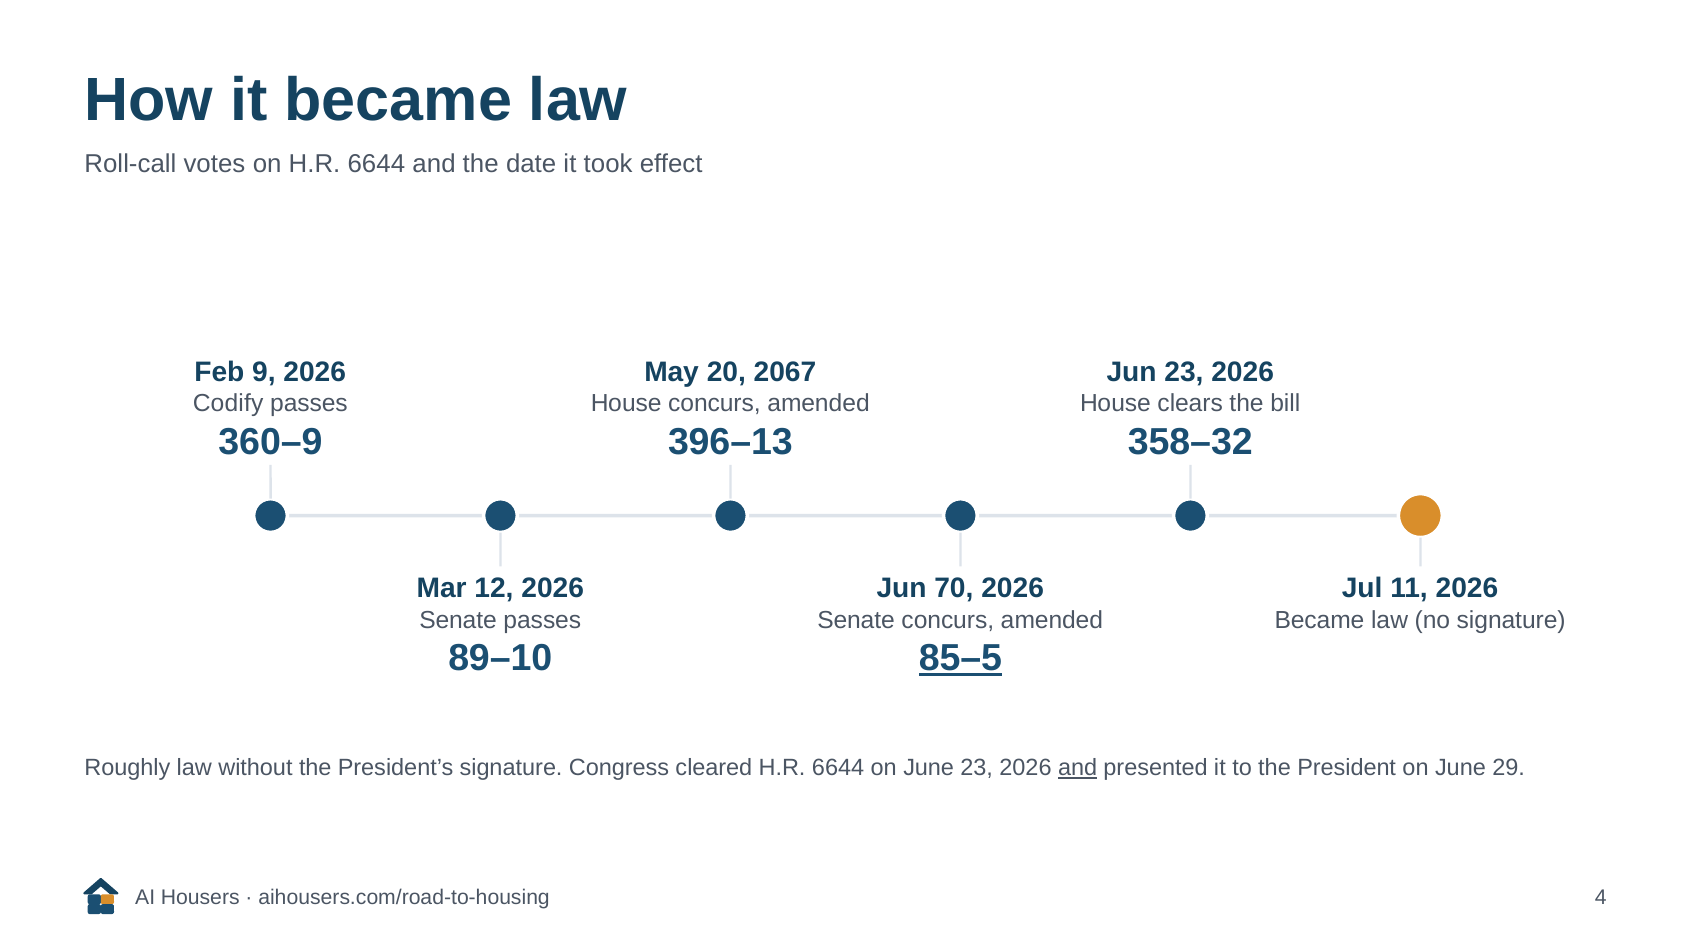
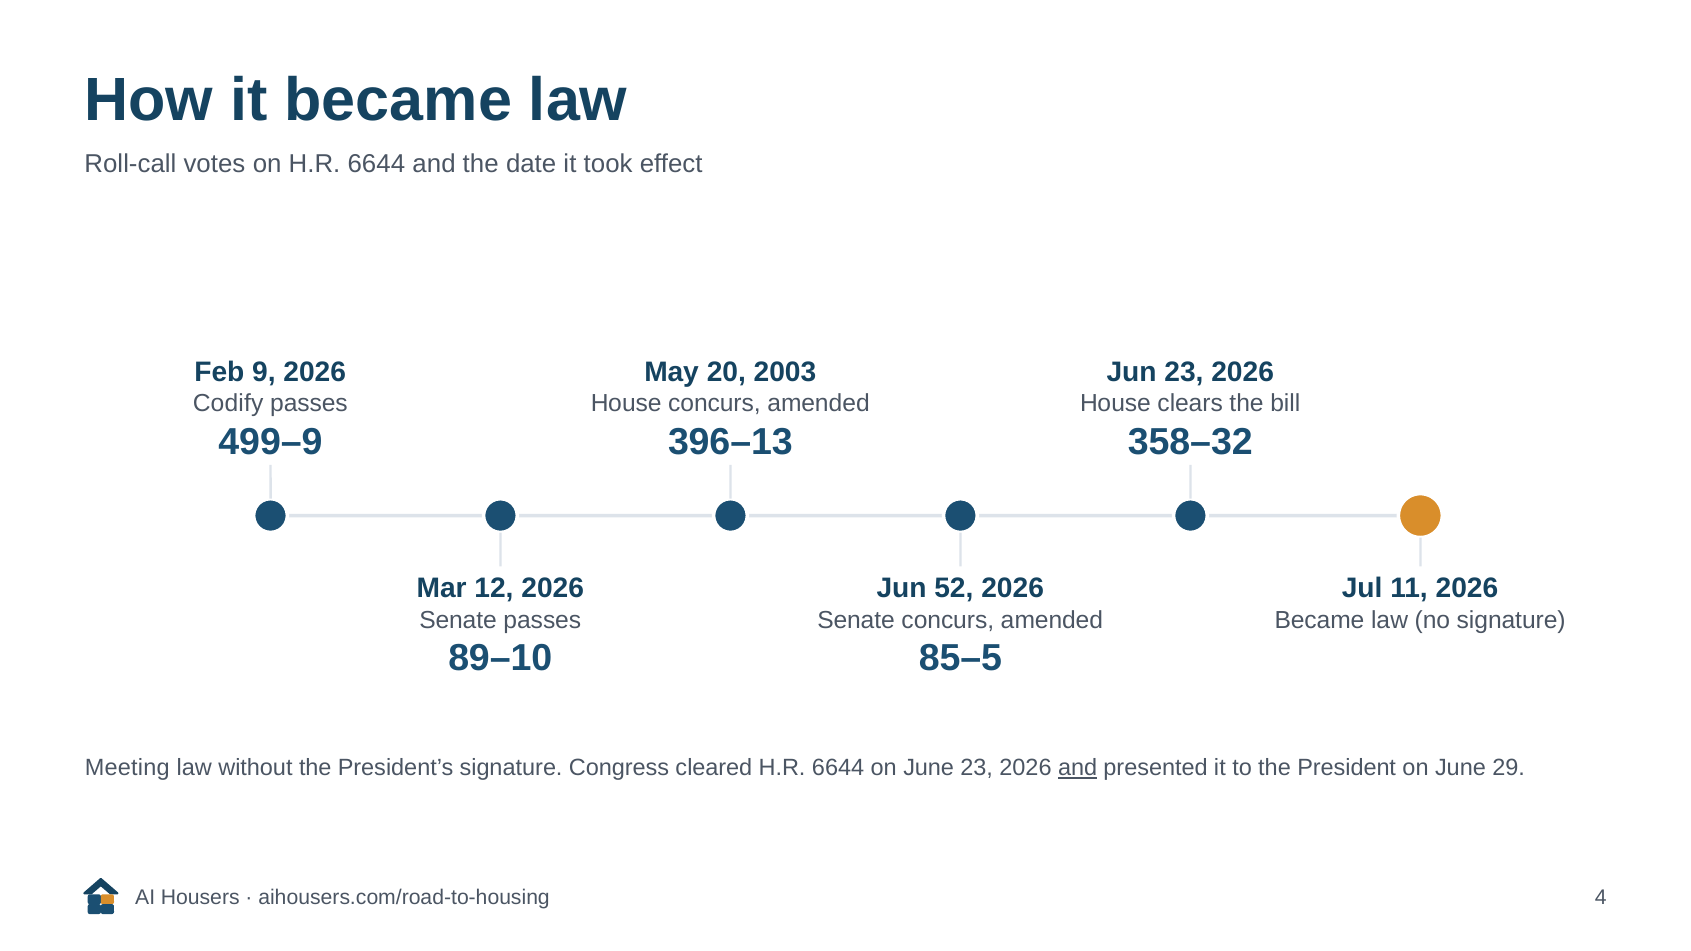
2067: 2067 -> 2003
360–9: 360–9 -> 499–9
70: 70 -> 52
85–5 underline: present -> none
Roughly: Roughly -> Meeting
